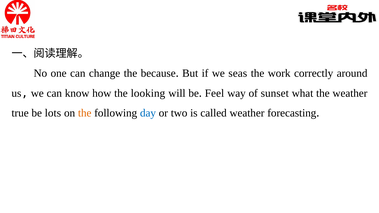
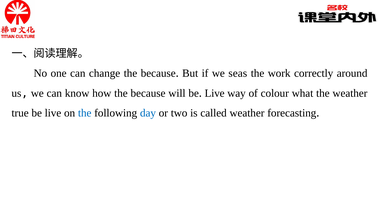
how the looking: looking -> because
Feel at (215, 93): Feel -> Live
sunset: sunset -> colour
be lots: lots -> live
the at (85, 113) colour: orange -> blue
